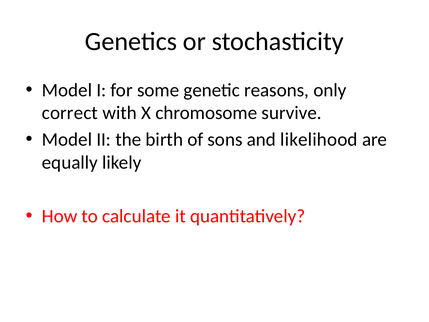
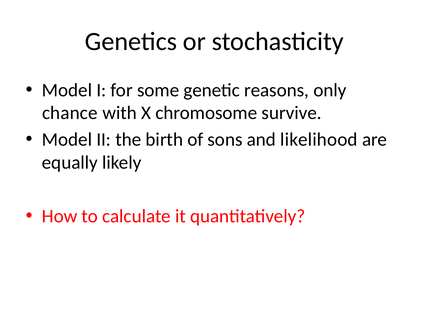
correct: correct -> chance
